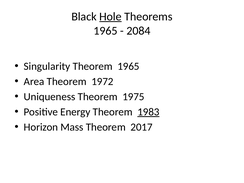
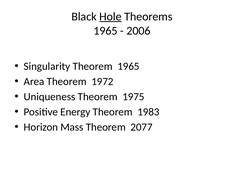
2084: 2084 -> 2006
1983 underline: present -> none
2017: 2017 -> 2077
